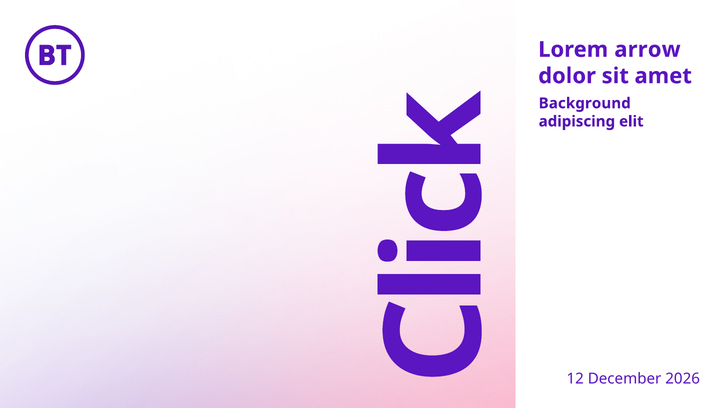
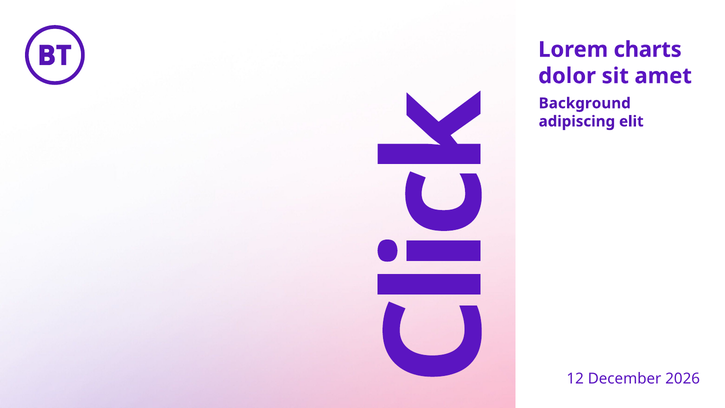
arrow: arrow -> charts
